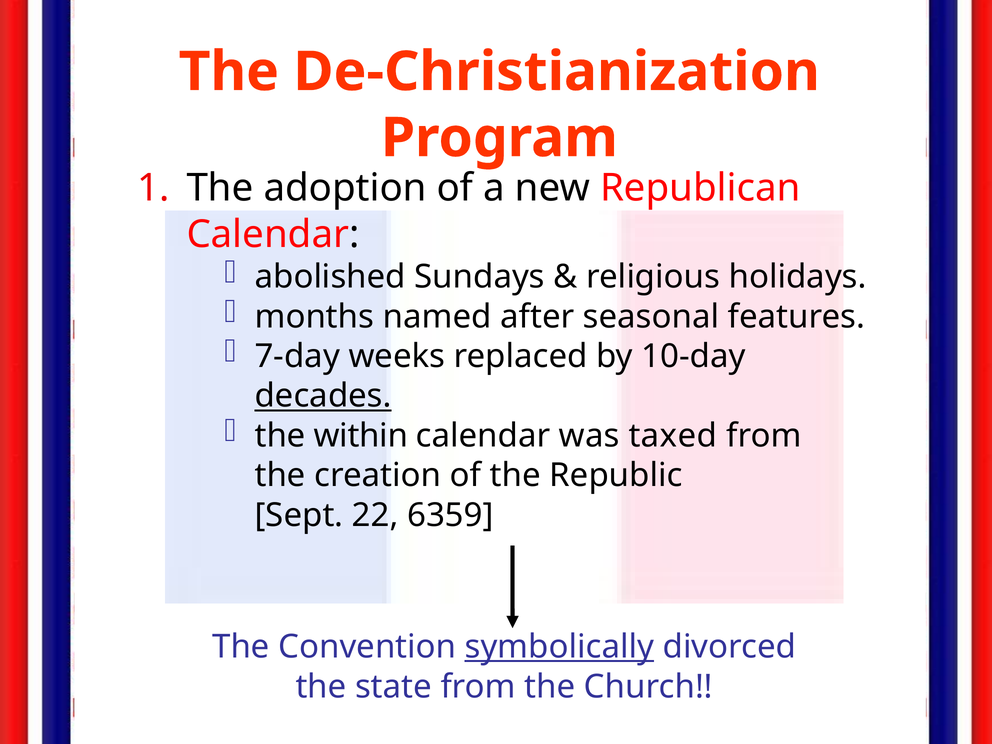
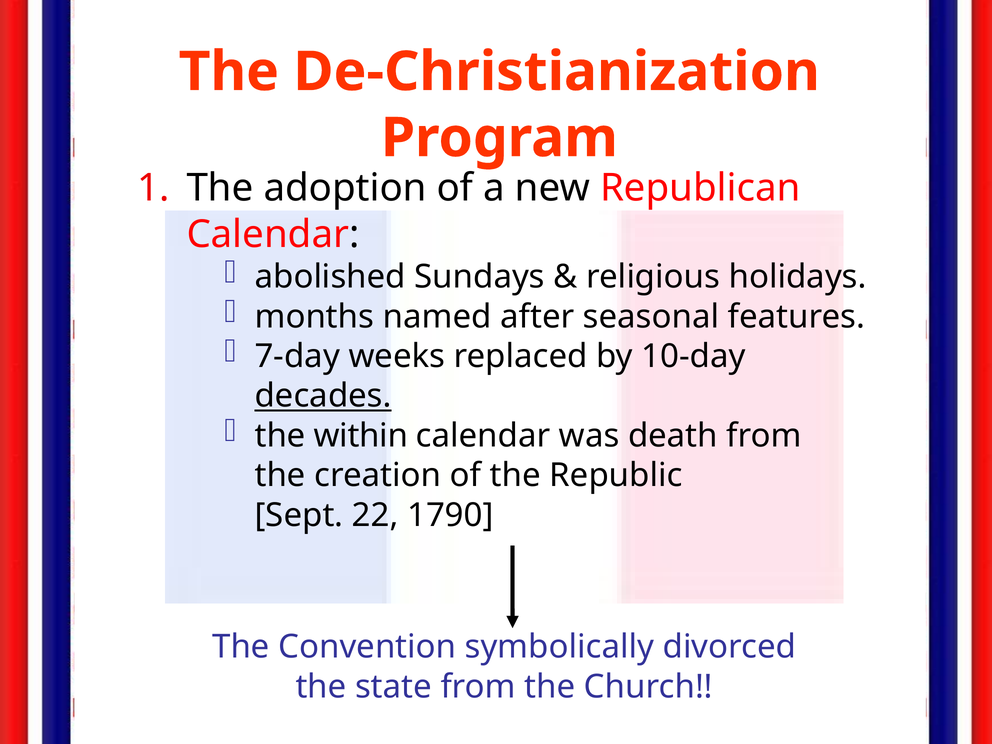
taxed: taxed -> death
6359: 6359 -> 1790
symbolically underline: present -> none
